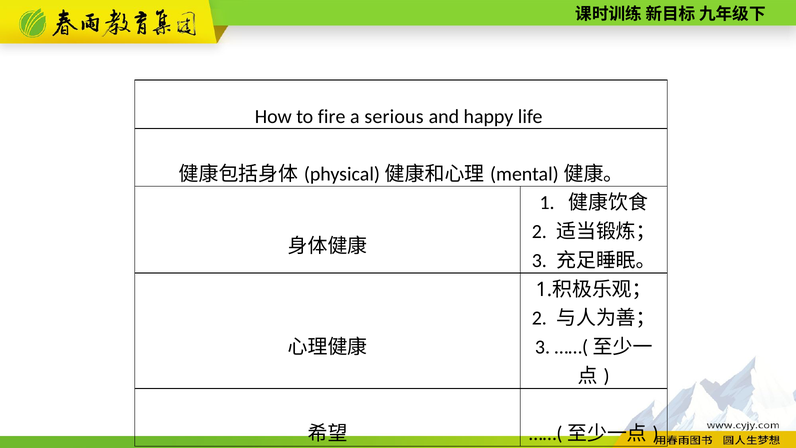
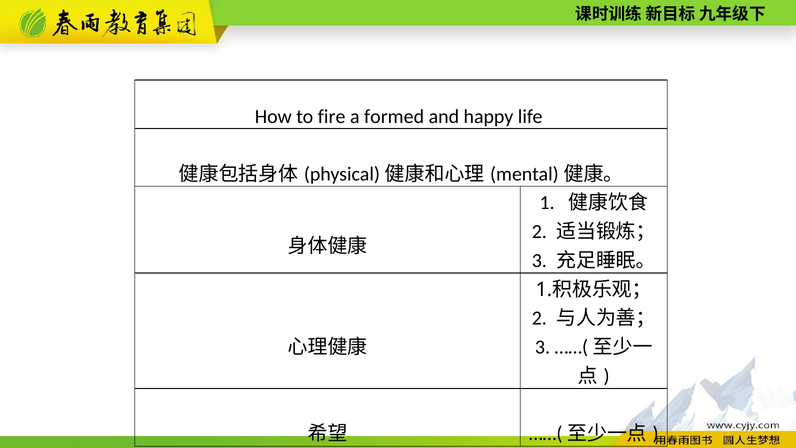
serious: serious -> formed
